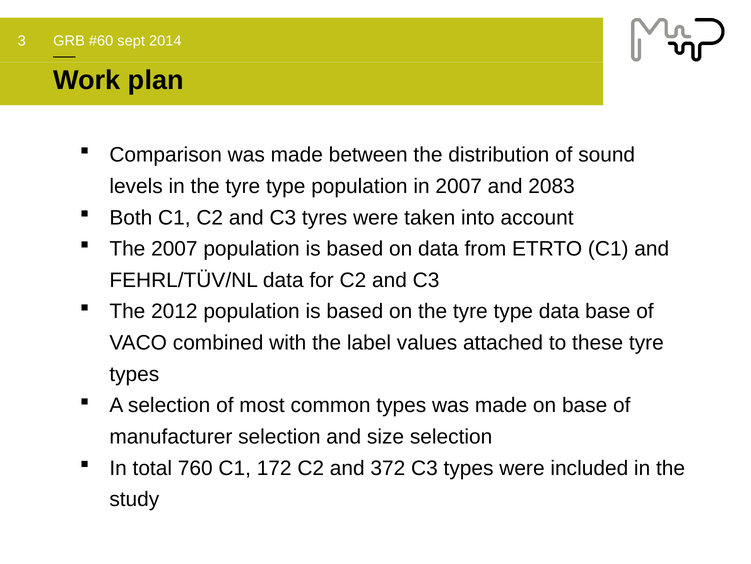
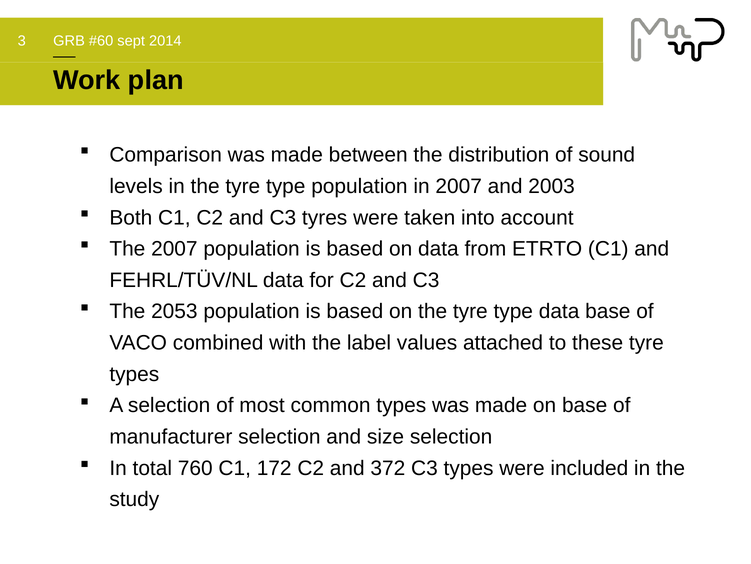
2083: 2083 -> 2003
2012: 2012 -> 2053
